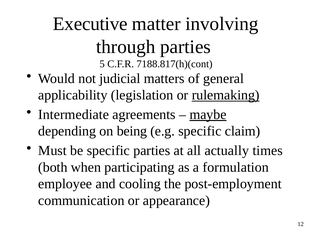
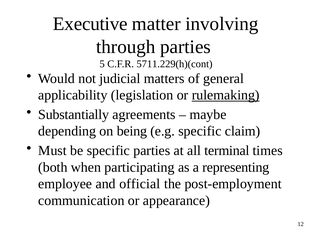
7188.817(h)(cont: 7188.817(h)(cont -> 5711.229(h)(cont
Intermediate: Intermediate -> Substantially
maybe underline: present -> none
actually: actually -> terminal
formulation: formulation -> representing
cooling: cooling -> official
